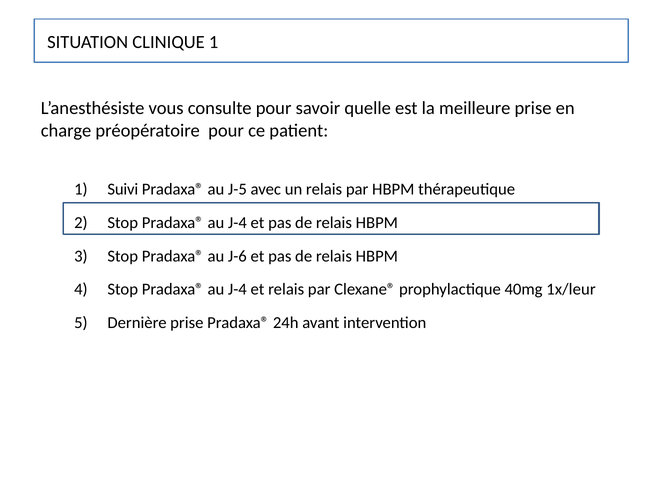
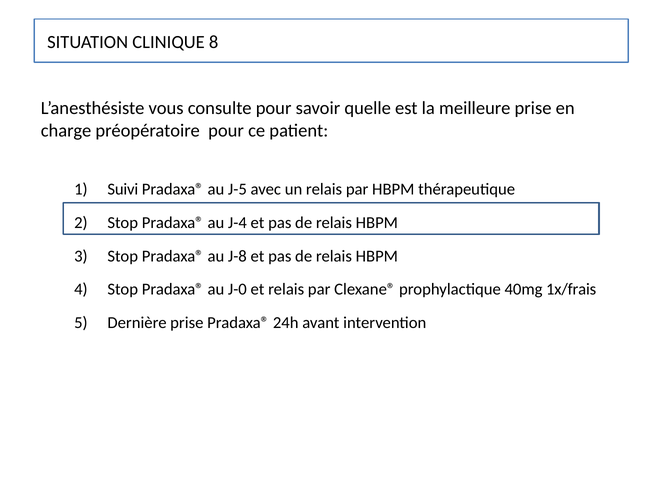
CLINIQUE 1: 1 -> 8
J-6: J-6 -> J-8
J-4 at (237, 290): J-4 -> J-0
1x/leur: 1x/leur -> 1x/frais
